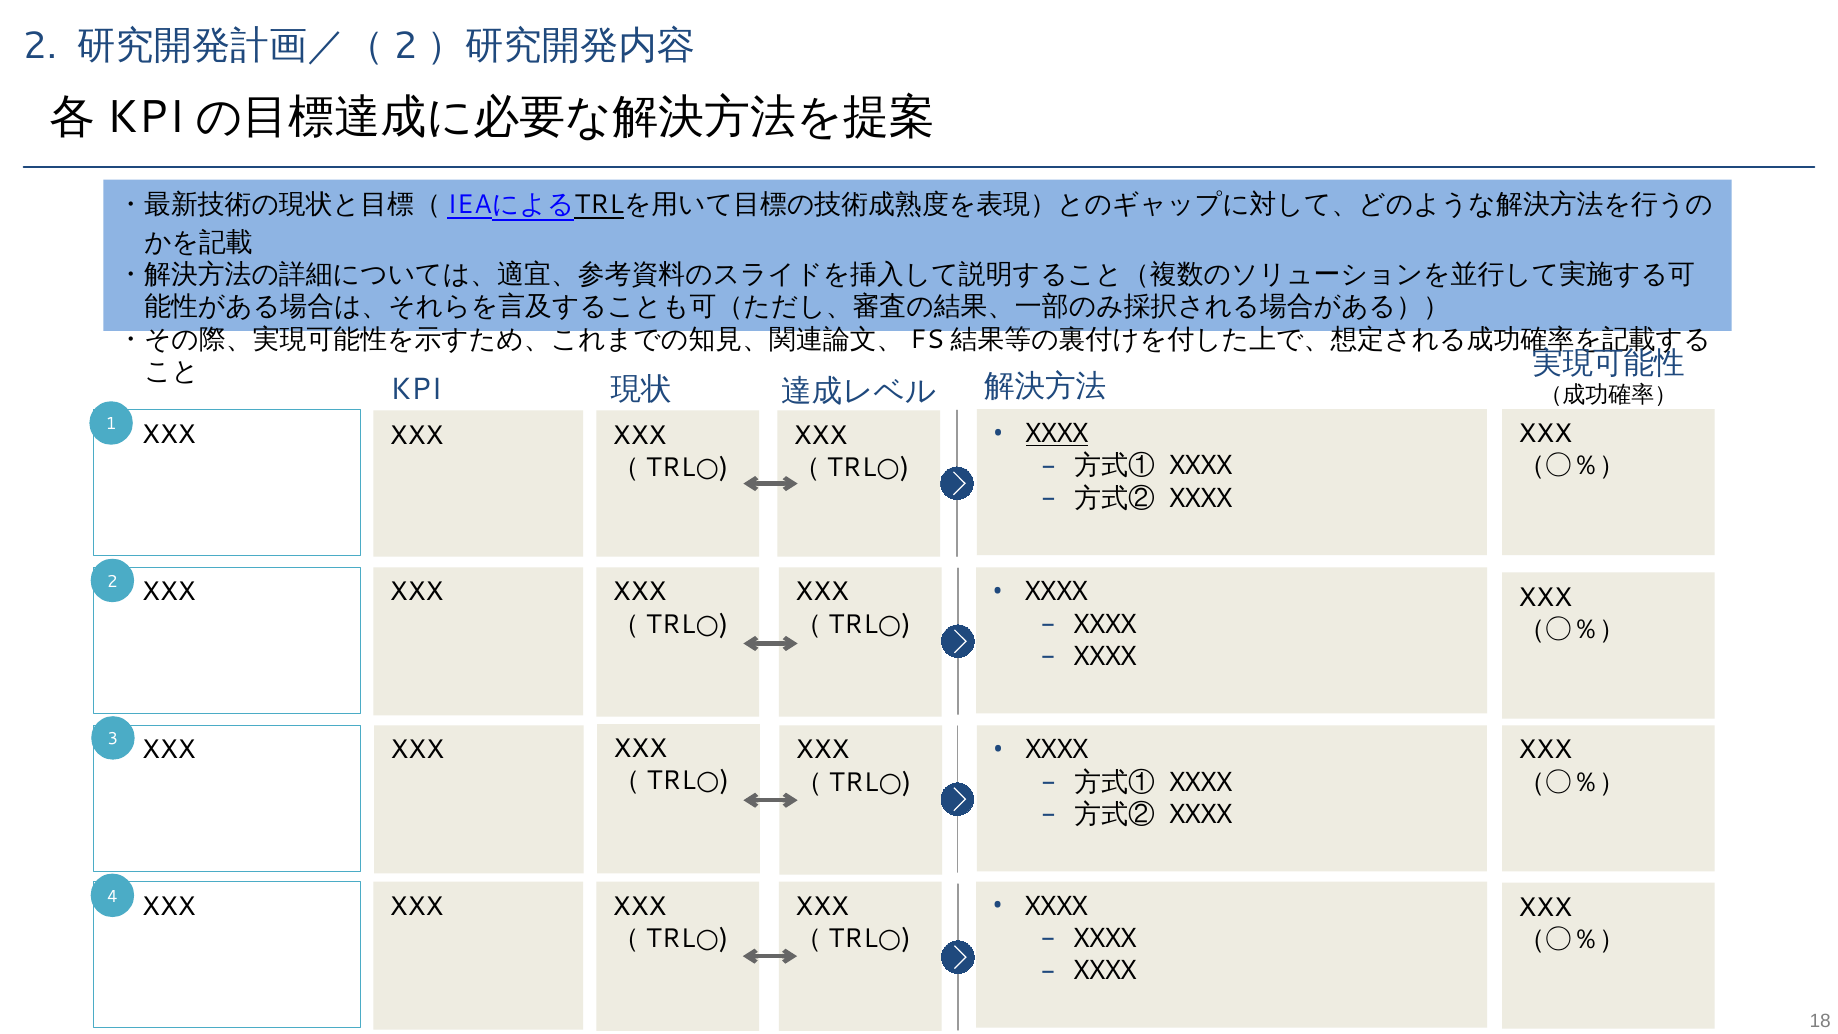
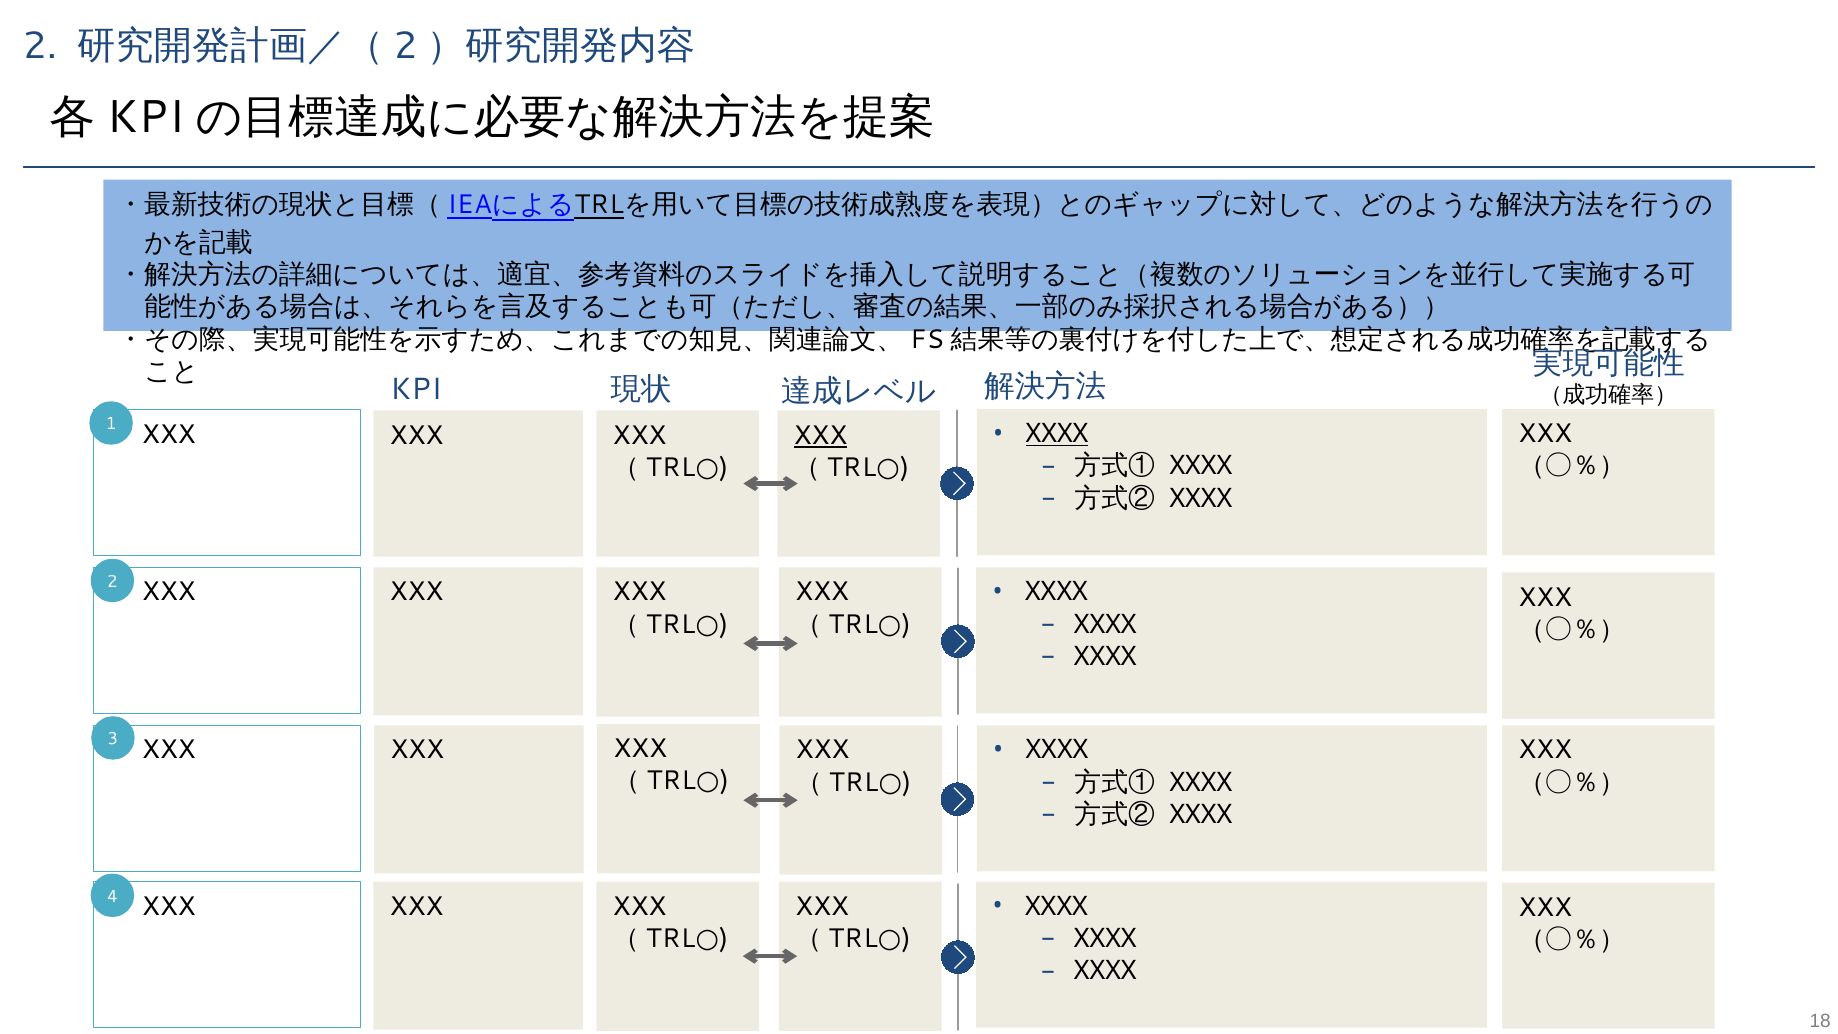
XXX at (820, 435) underline: none -> present
